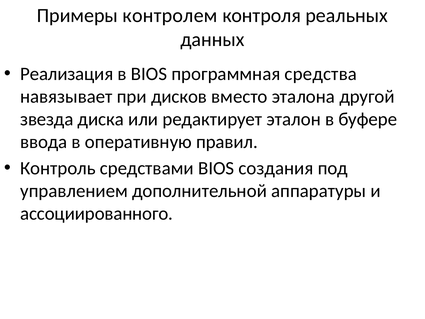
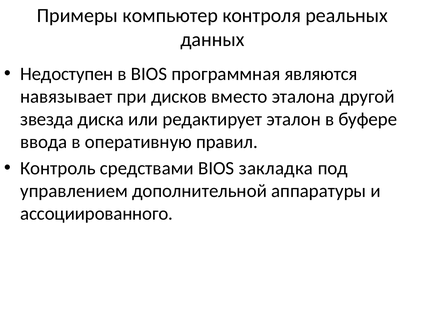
контролем: контролем -> компьютер
Реализация: Реализация -> Недоступен
средства: средства -> являются
создания: создания -> закладка
